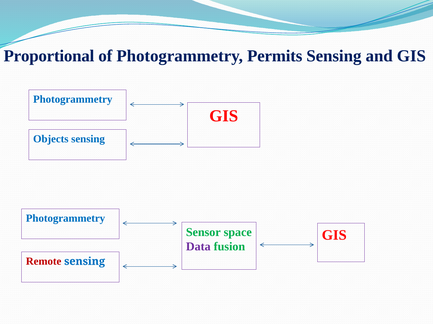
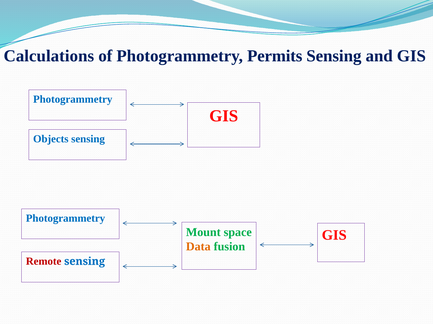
Proportional: Proportional -> Calculations
Sensor: Sensor -> Mount
Data colour: purple -> orange
